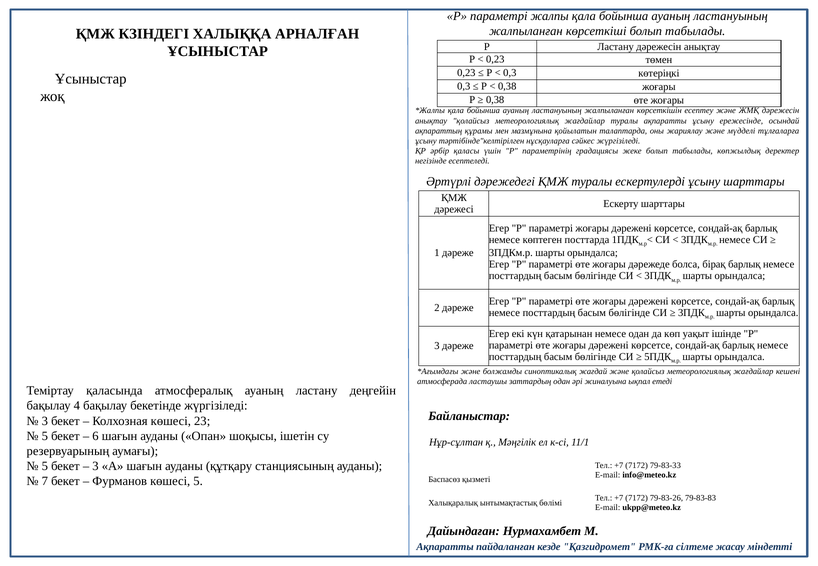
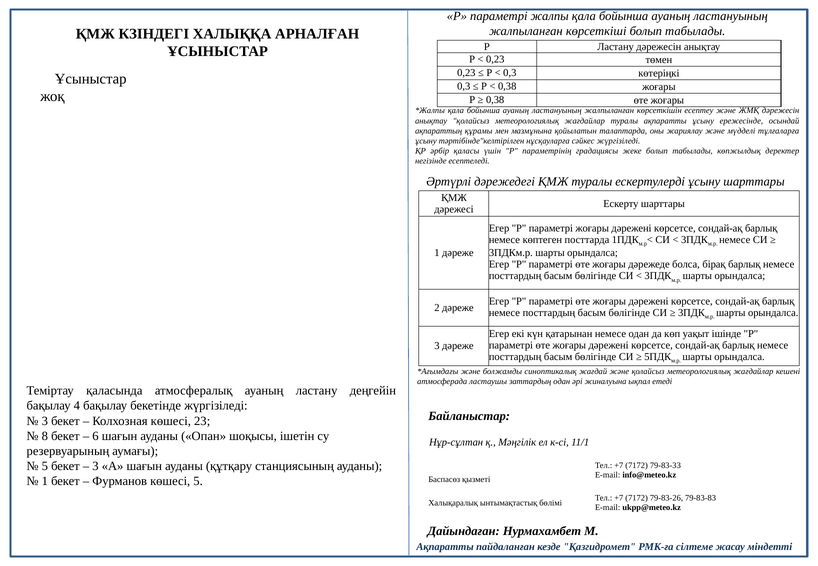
5 at (45, 436): 5 -> 8
7 at (45, 482): 7 -> 1
